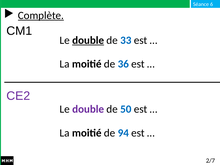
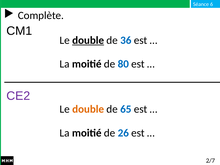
Complète underline: present -> none
33: 33 -> 36
36: 36 -> 80
double at (88, 109) colour: purple -> orange
50: 50 -> 65
94: 94 -> 26
